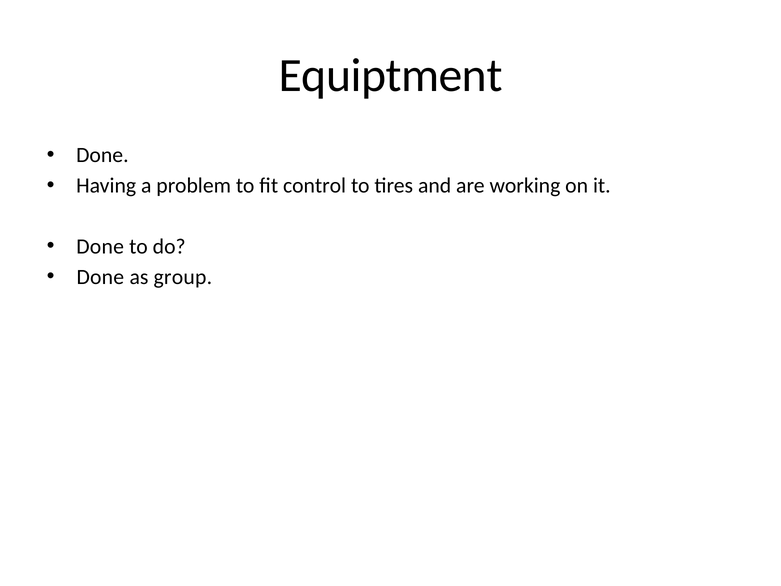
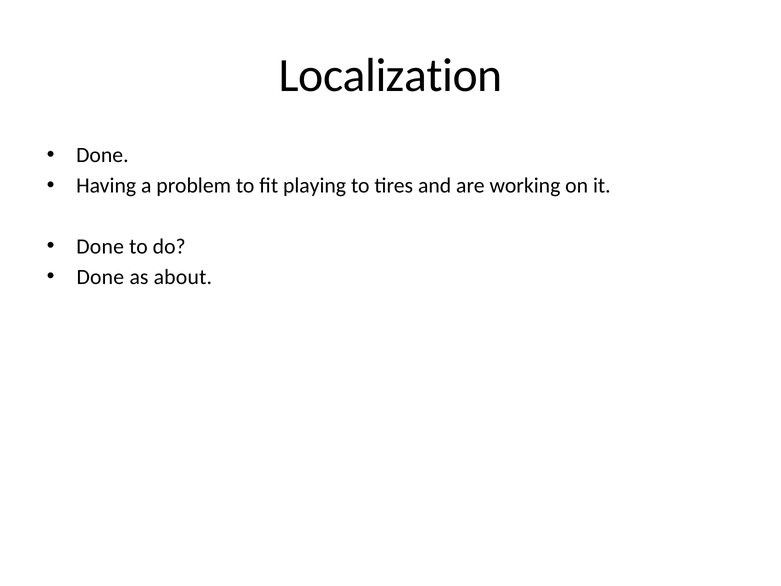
Equiptment: Equiptment -> Localization
control: control -> playing
group: group -> about
